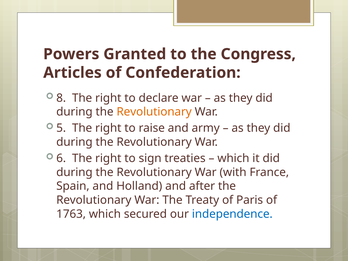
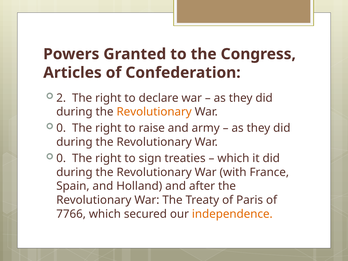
8: 8 -> 2
5 at (61, 128): 5 -> 0
6 at (61, 158): 6 -> 0
1763: 1763 -> 7766
independence colour: blue -> orange
